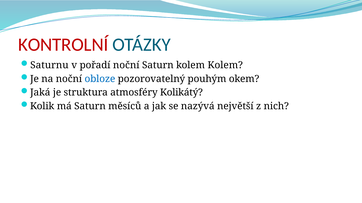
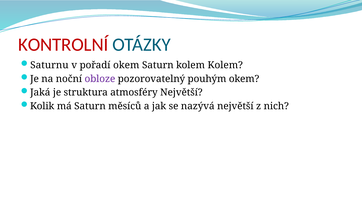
pořadí noční: noční -> okem
obloze colour: blue -> purple
atmosféry Kolikátý: Kolikátý -> Největší
